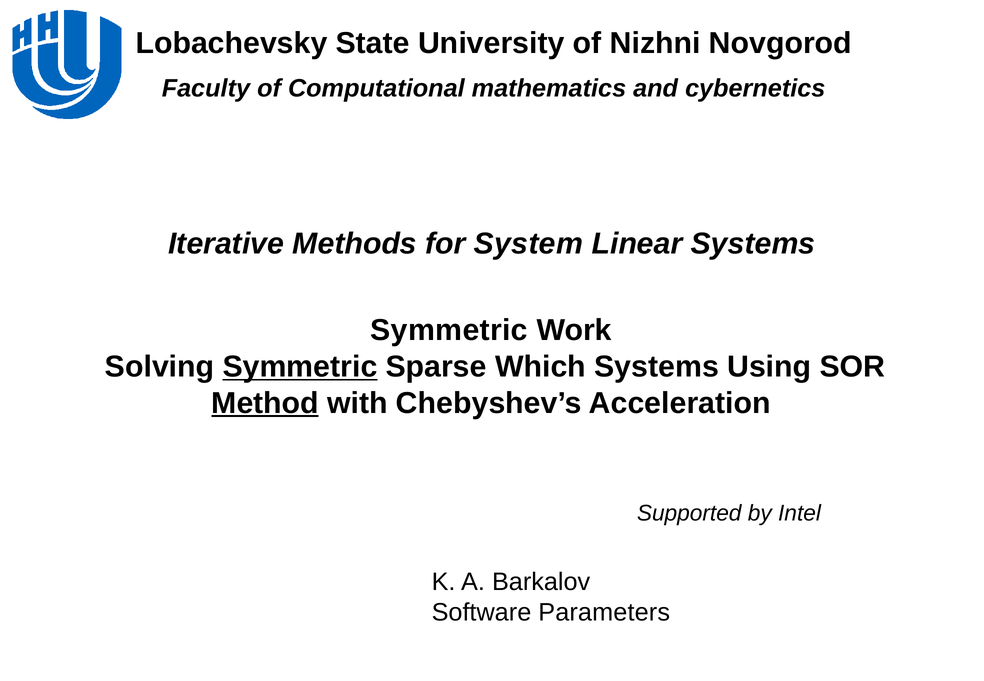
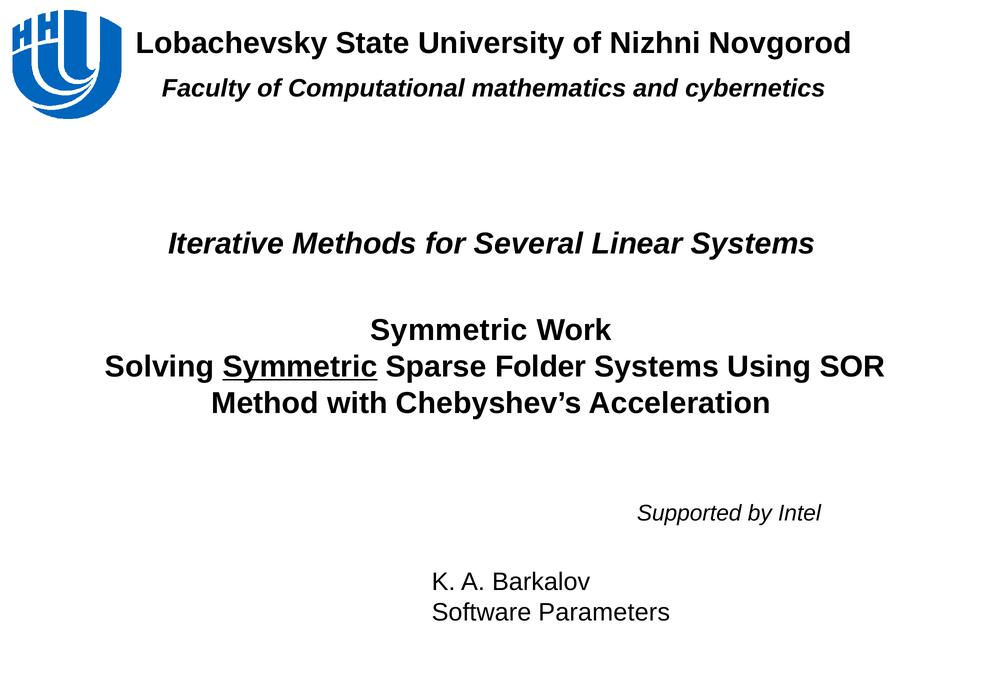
System: System -> Several
Which: Which -> Folder
Method underline: present -> none
